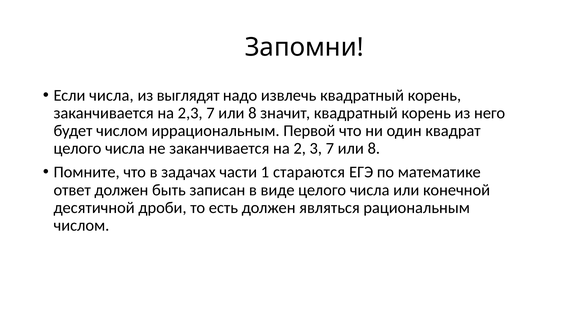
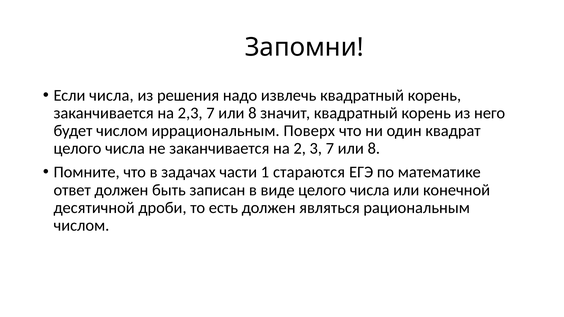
выглядят: выглядят -> решения
Первой: Первой -> Поверх
